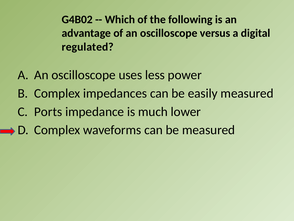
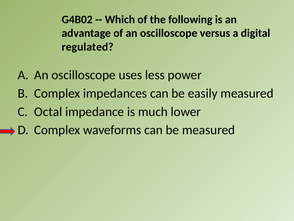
Ports: Ports -> Octal
